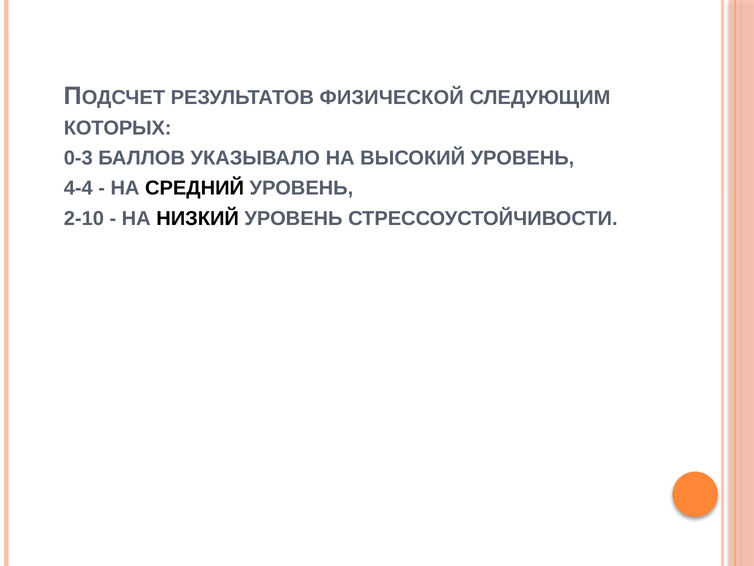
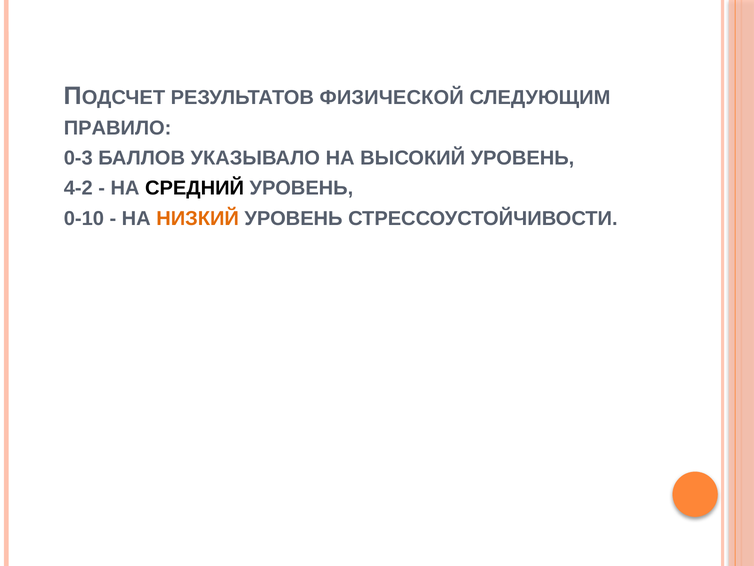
КОТОРЫХ: КОТОРЫХ -> ПРАВИЛО
4-4: 4-4 -> 4-2
2-10: 2-10 -> 0-10
НИЗКИЙ colour: black -> orange
